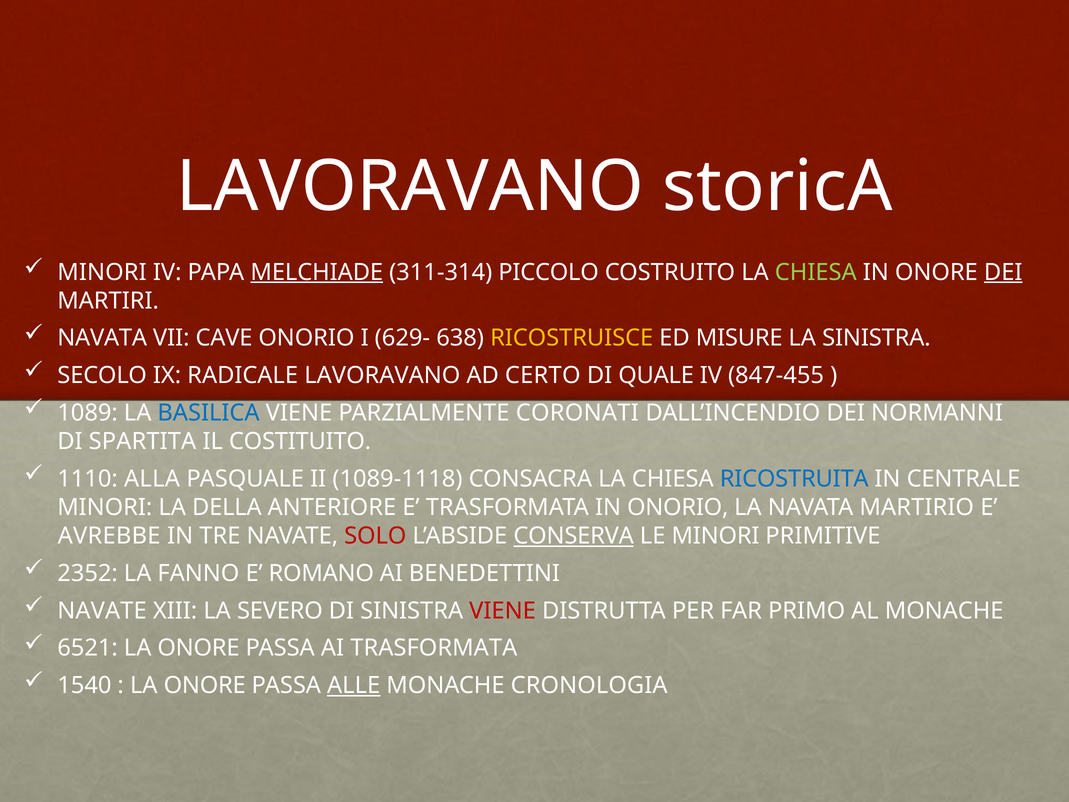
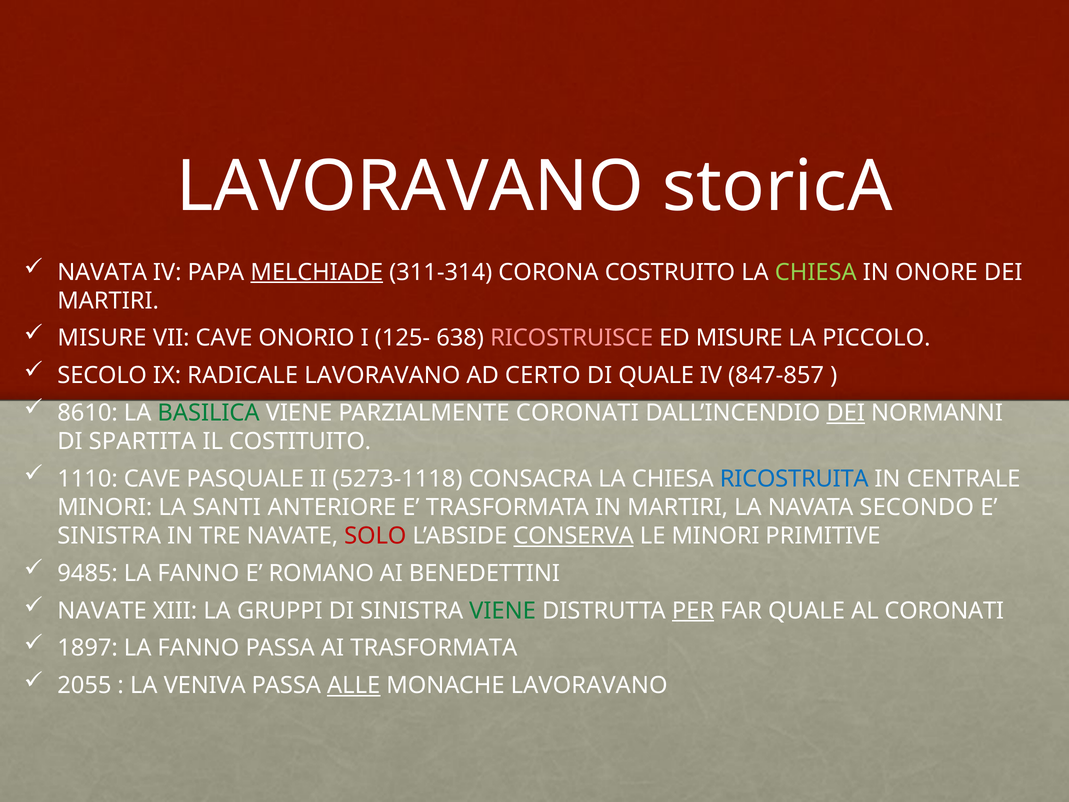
MINORI at (102, 272): MINORI -> NAVATA
PICCOLO: PICCOLO -> CORONA
DEI at (1003, 272) underline: present -> none
NAVATA at (102, 338): NAVATA -> MISURE
629-: 629- -> 125-
RICOSTRUISCE colour: yellow -> pink
LA SINISTRA: SINISTRA -> PICCOLO
847-455: 847-455 -> 847-857
1089: 1089 -> 8610
BASILICA colour: blue -> green
DEI at (846, 413) underline: none -> present
1110 ALLA: ALLA -> CAVE
1089-1118: 1089-1118 -> 5273-1118
DELLA: DELLA -> SANTI
IN ONORIO: ONORIO -> MARTIRI
MARTIRIO: MARTIRIO -> SECONDO
AVREBBE at (109, 536): AVREBBE -> SINISTRA
2352: 2352 -> 9485
SEVERO: SEVERO -> GRUPPI
VIENE at (503, 611) colour: red -> green
PER underline: none -> present
FAR PRIMO: PRIMO -> QUALE
AL MONACHE: MONACHE -> CORONATI
6521: 6521 -> 1897
ONORE at (199, 648): ONORE -> FANNO
1540: 1540 -> 2055
ONORE at (205, 685): ONORE -> VENIVA
MONACHE CRONOLOGIA: CRONOLOGIA -> LAVORAVANO
